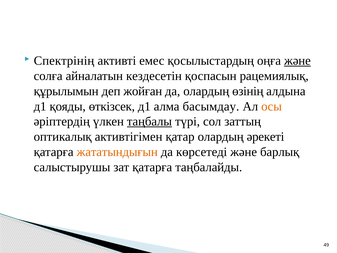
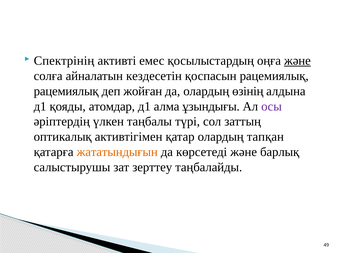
құрылымын at (66, 91): құрылымын -> рацемиялық
өткізсек: өткізсек -> атомдар
басымдау: басымдау -> ұзындығы
осы colour: orange -> purple
таңбалы underline: present -> none
әрекеті: әрекеті -> тапқан
зат қатарға: қатарға -> зерттеу
